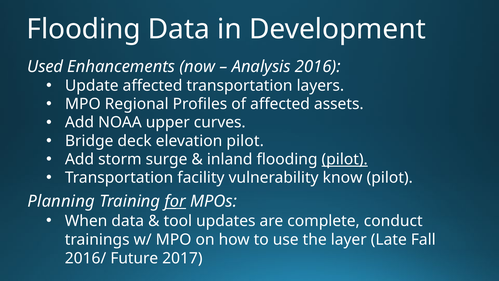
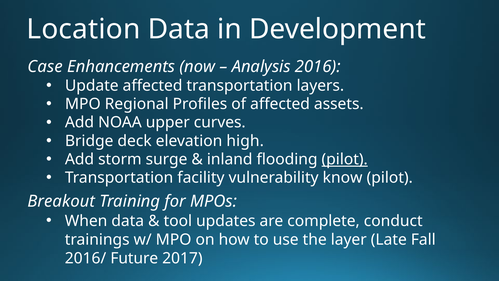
Flooding at (84, 29): Flooding -> Location
Used: Used -> Case
elevation pilot: pilot -> high
Planning: Planning -> Breakout
for underline: present -> none
